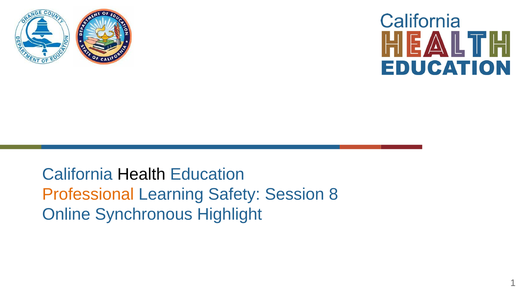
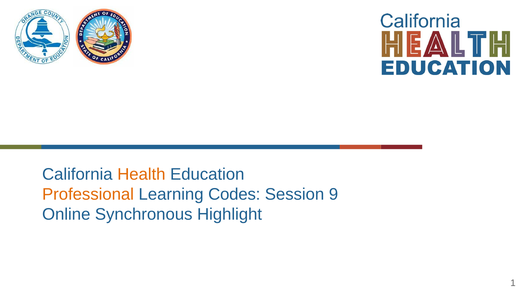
Health colour: black -> orange
Safety: Safety -> Codes
8: 8 -> 9
